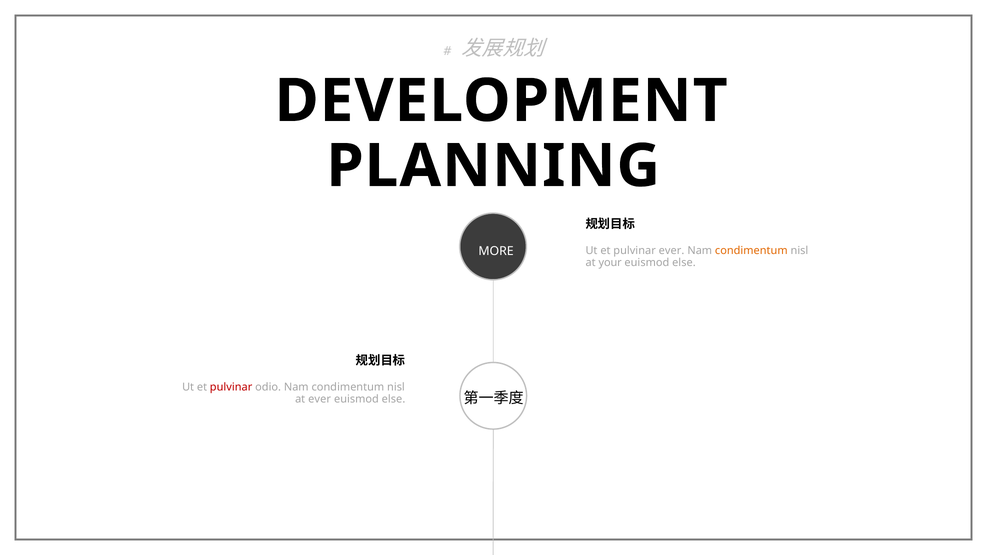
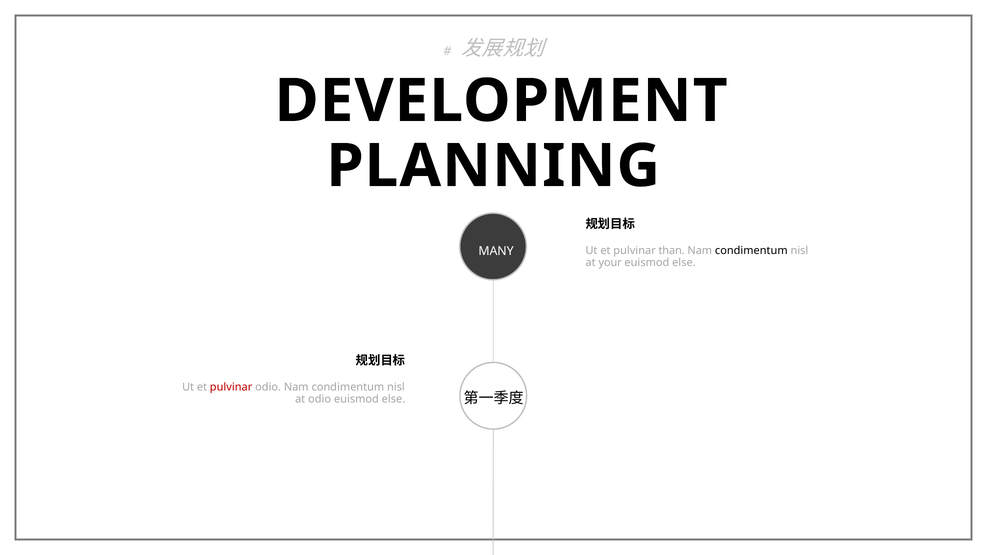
MORE: MORE -> MANY
pulvinar ever: ever -> than
condimentum at (751, 251) colour: orange -> black
at ever: ever -> odio
